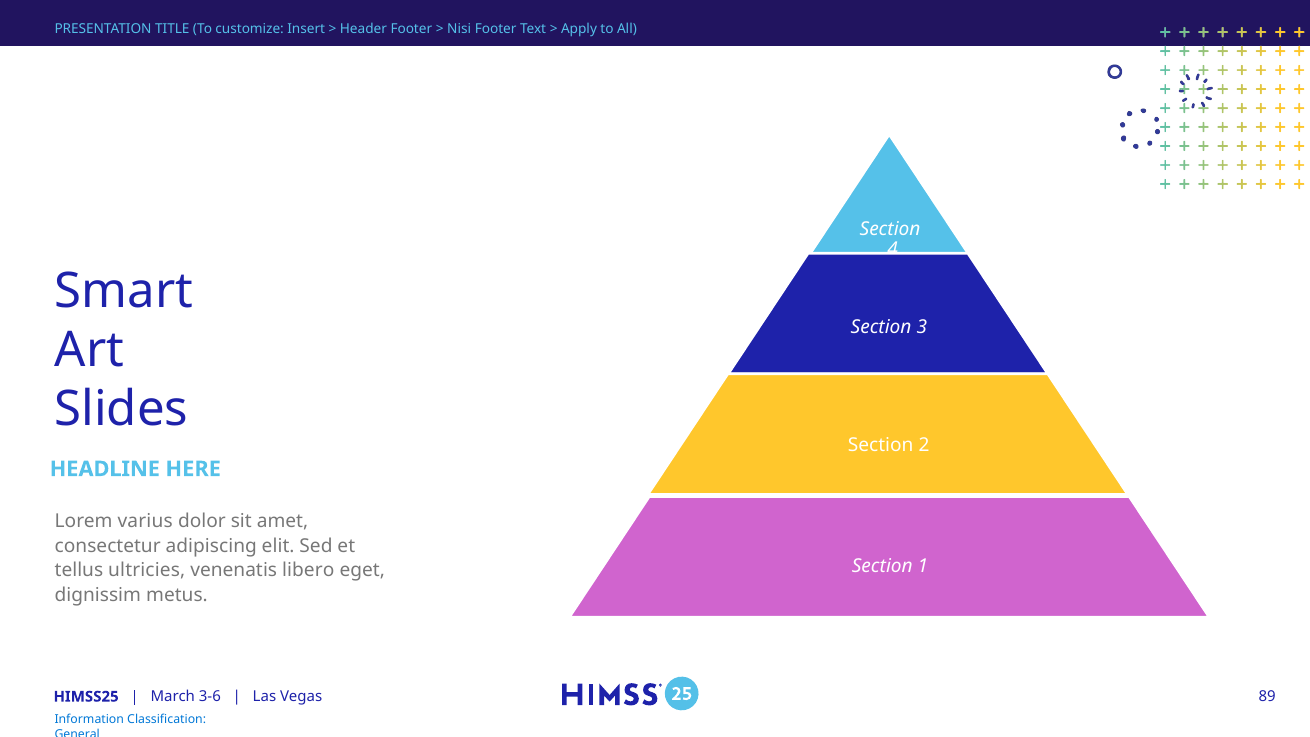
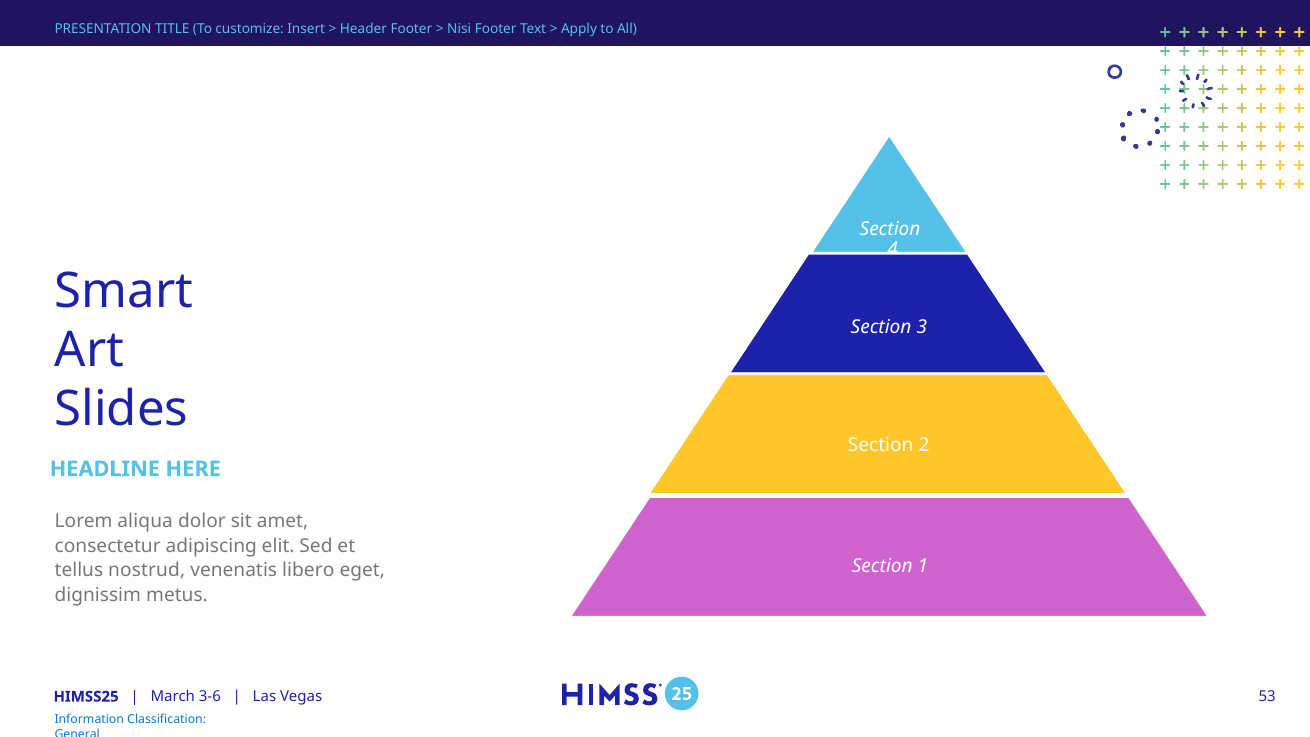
varius: varius -> aliqua
ultricies: ultricies -> nostrud
89: 89 -> 53
